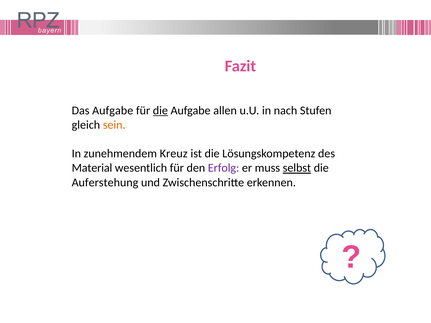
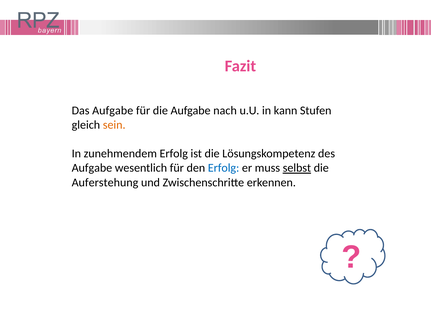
die at (160, 111) underline: present -> none
allen: allen -> nach
nach: nach -> kann
zunehmendem Kreuz: Kreuz -> Erfolg
Material at (92, 168): Material -> Aufgabe
Erfolg at (224, 168) colour: purple -> blue
